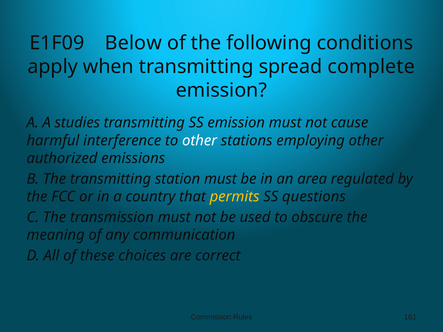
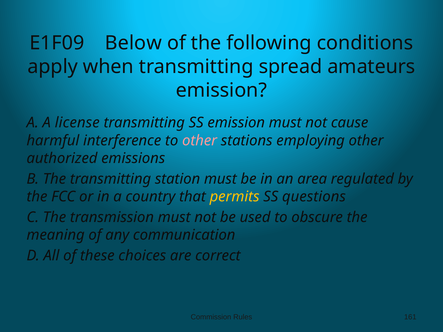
complete: complete -> amateurs
studies: studies -> license
other at (200, 141) colour: white -> pink
